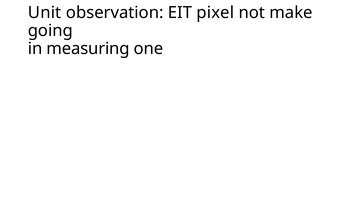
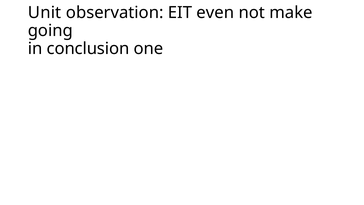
pixel: pixel -> even
measuring: measuring -> conclusion
